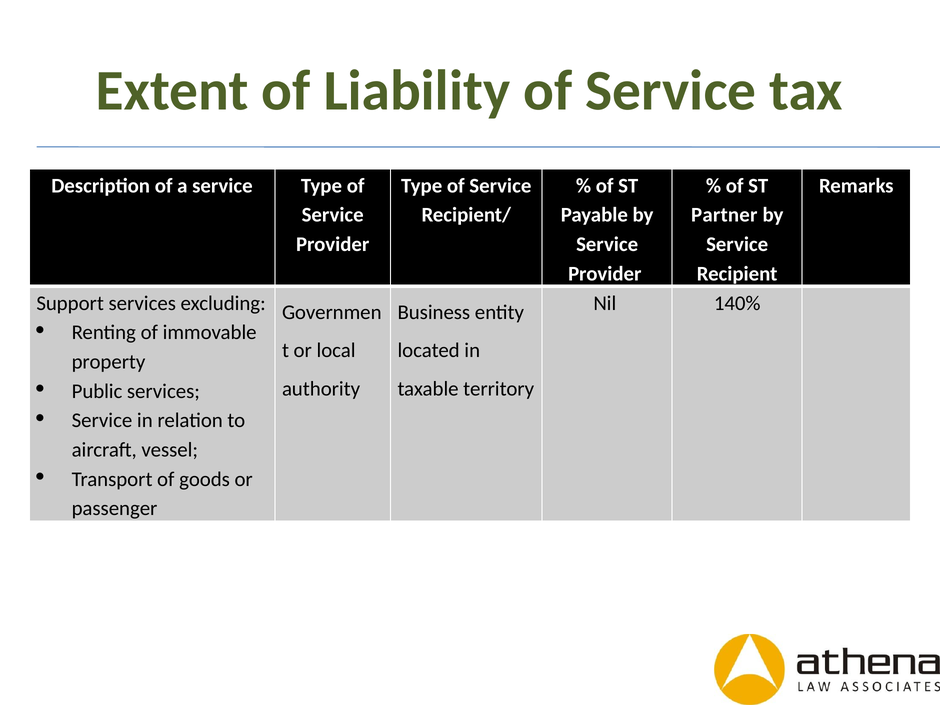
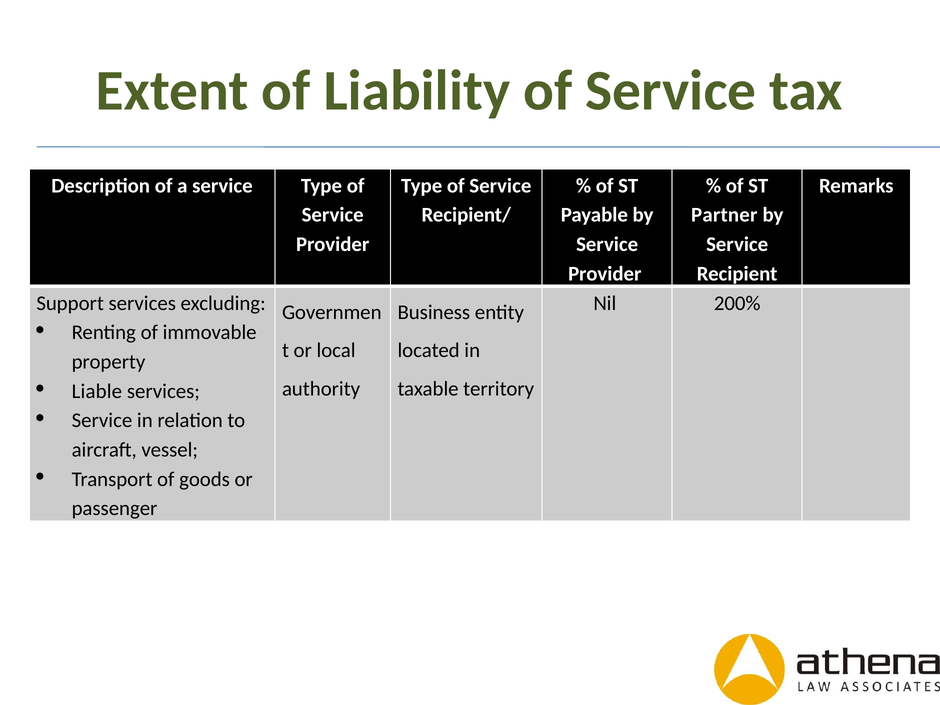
140%: 140% -> 200%
Public: Public -> Liable
